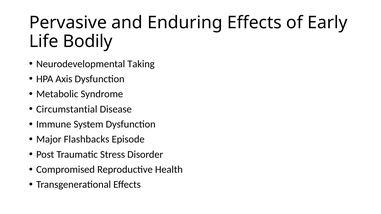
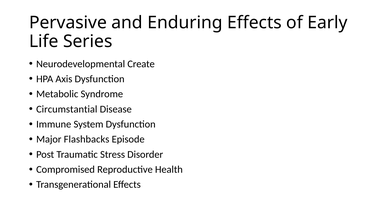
Bodily: Bodily -> Series
Taking: Taking -> Create
